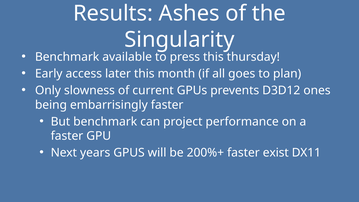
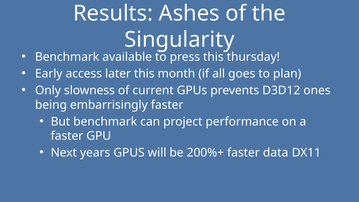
exist: exist -> data
